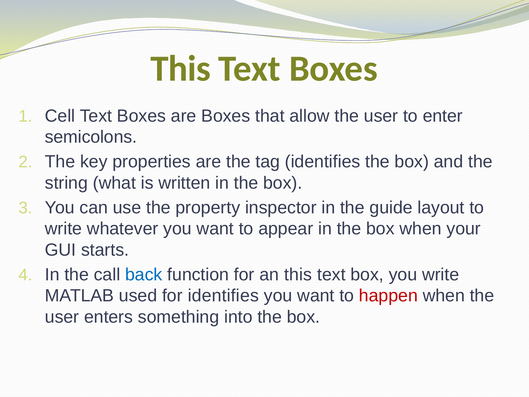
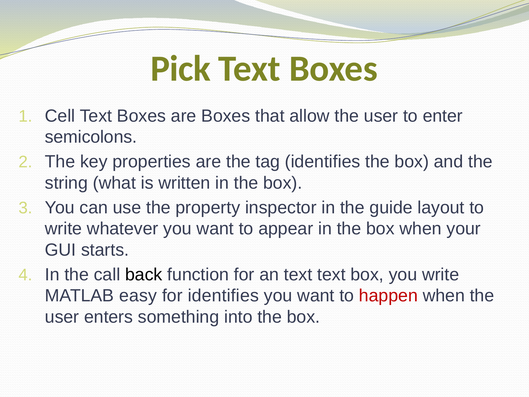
This at (181, 69): This -> Pick
back colour: blue -> black
an this: this -> text
used: used -> easy
